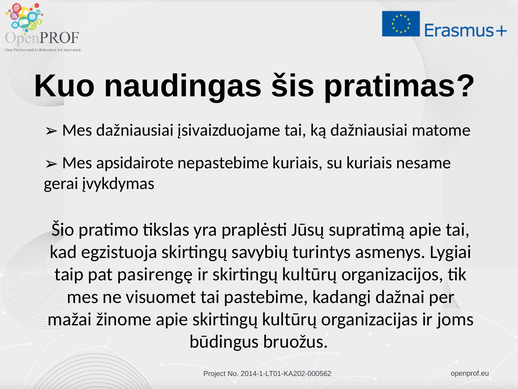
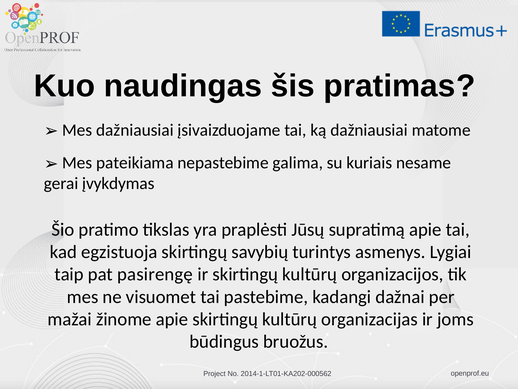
apsidairote: apsidairote -> pateikiama
nepastebime kuriais: kuriais -> galima
